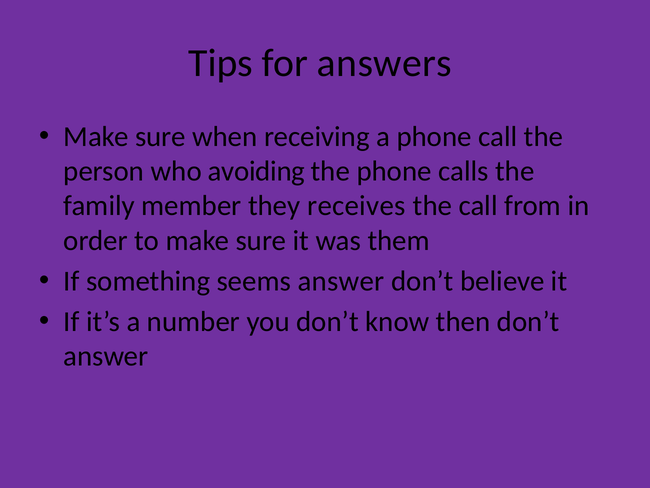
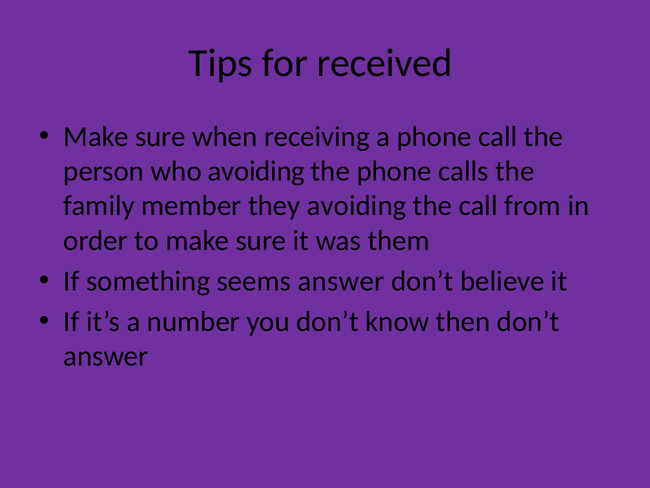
answers: answers -> received
they receives: receives -> avoiding
